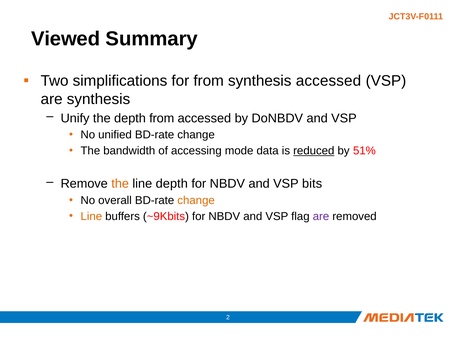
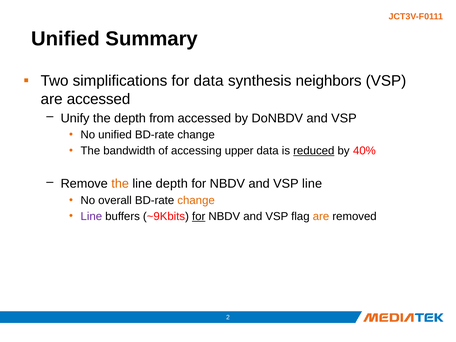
Viewed at (66, 39): Viewed -> Unified
for from: from -> data
synthesis accessed: accessed -> neighbors
are synthesis: synthesis -> accessed
mode: mode -> upper
51%: 51% -> 40%
VSP bits: bits -> line
Line at (91, 216) colour: orange -> purple
for at (199, 216) underline: none -> present
are at (321, 216) colour: purple -> orange
